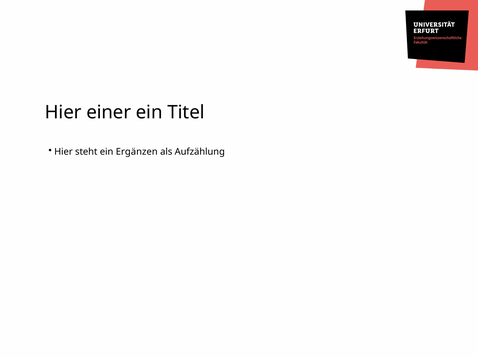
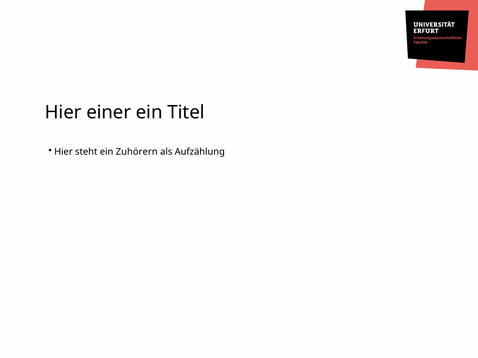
Ergänzen: Ergänzen -> Zuhörern
